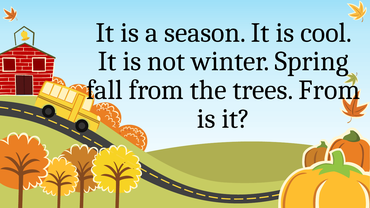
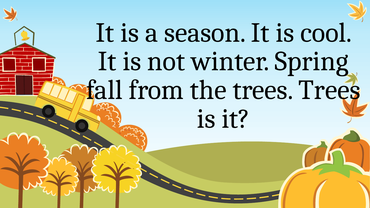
trees From: From -> Trees
